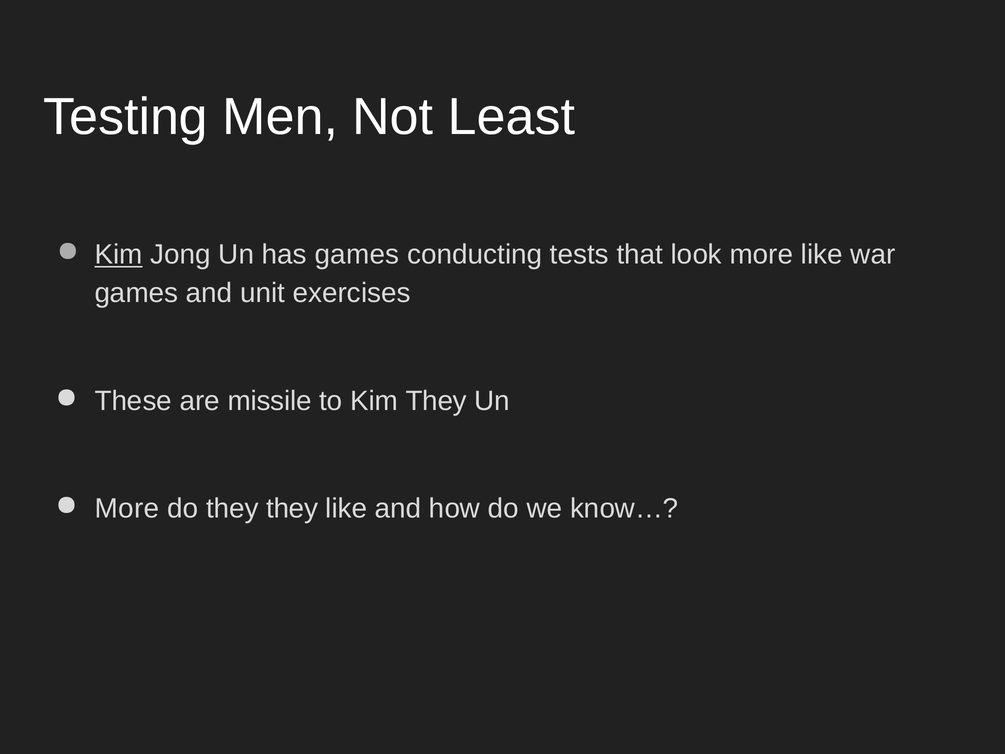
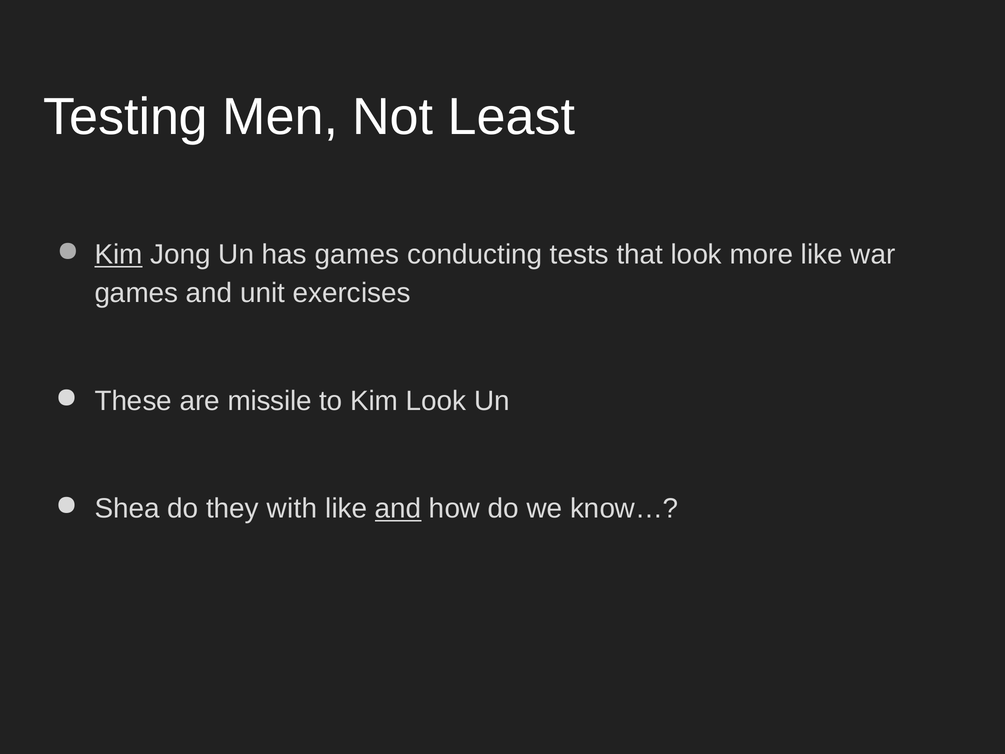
Kim They: They -> Look
More at (127, 509): More -> Shea
they they: they -> with
and at (398, 509) underline: none -> present
